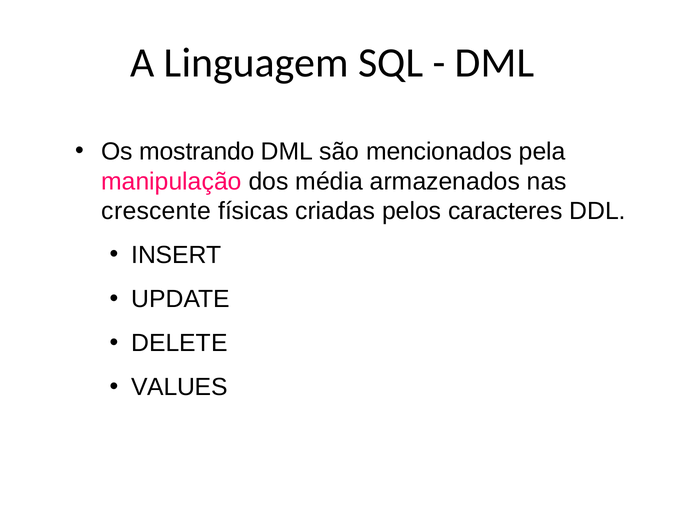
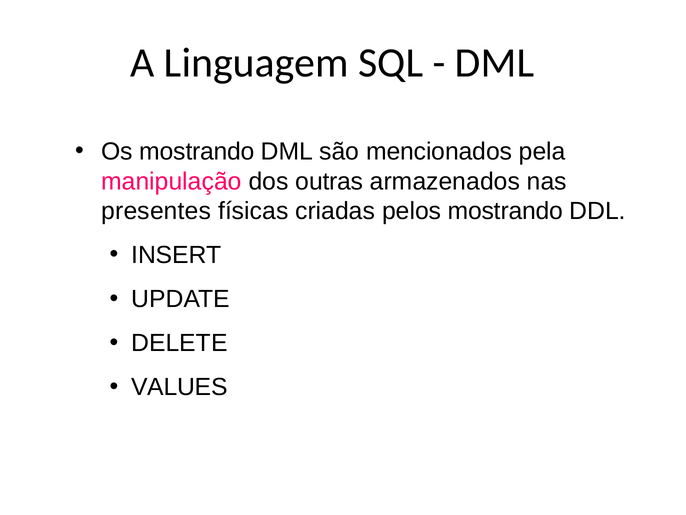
média: média -> outras
crescente: crescente -> presentes
pelos caracteres: caracteres -> mostrando
